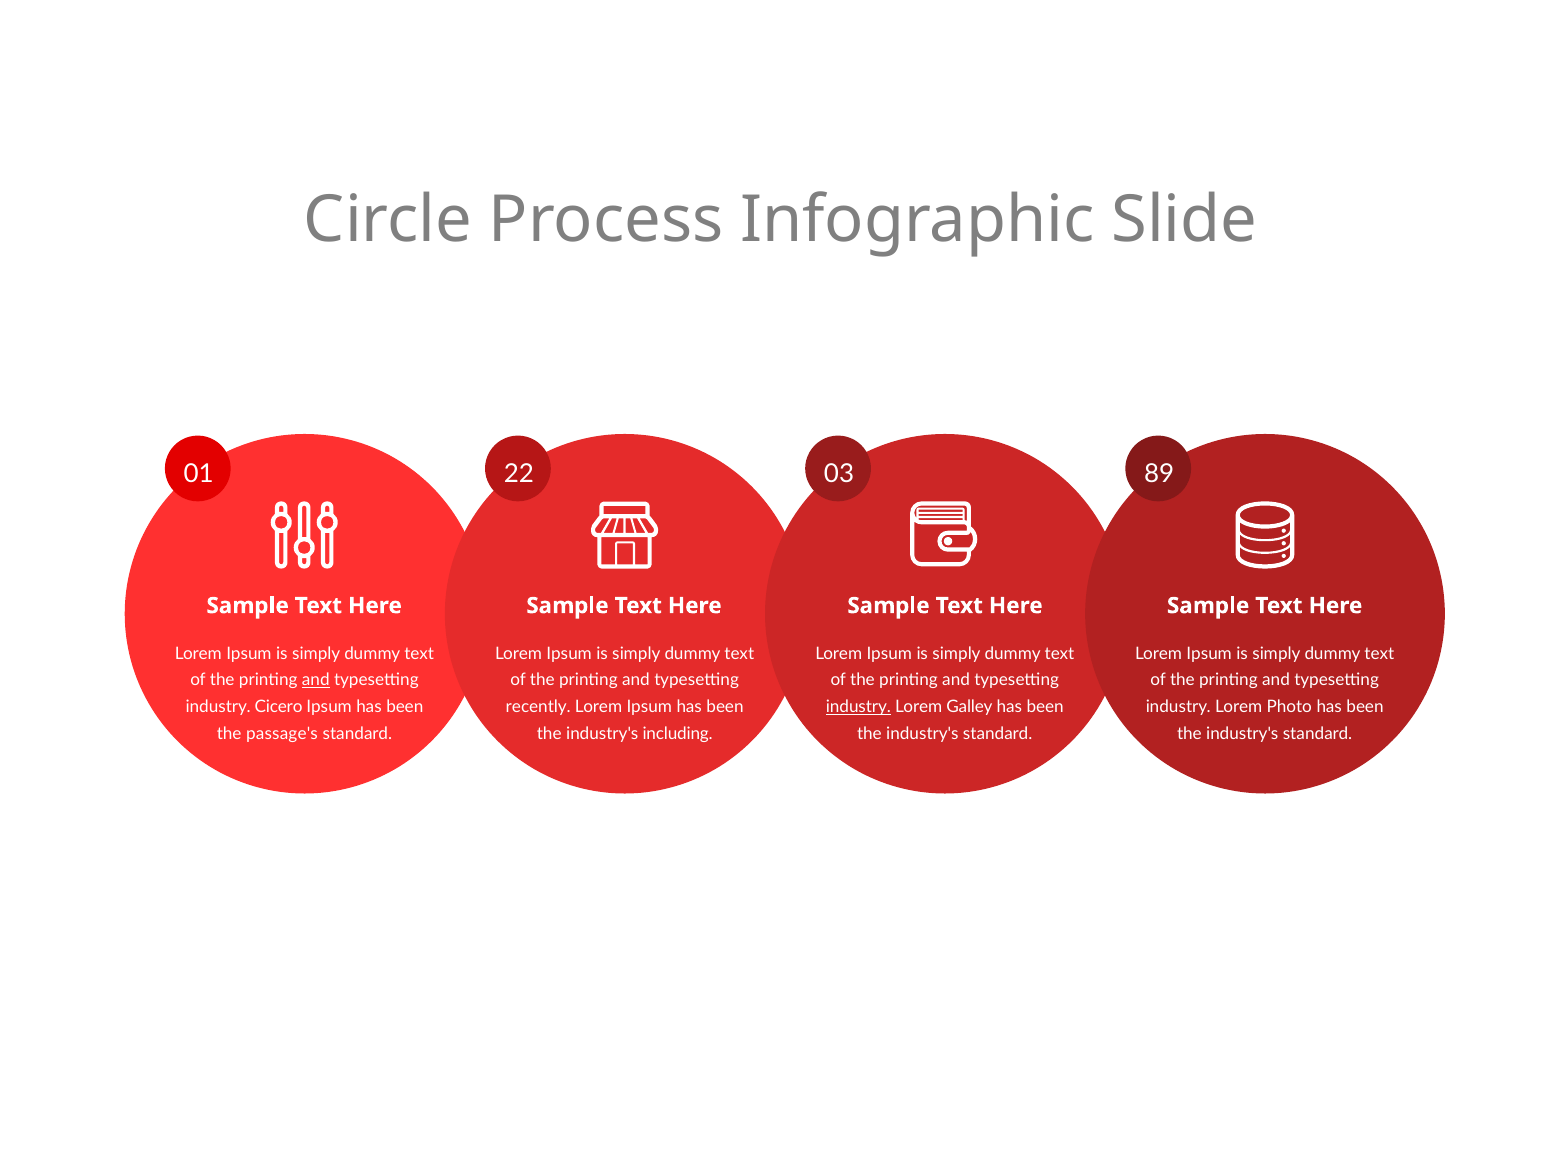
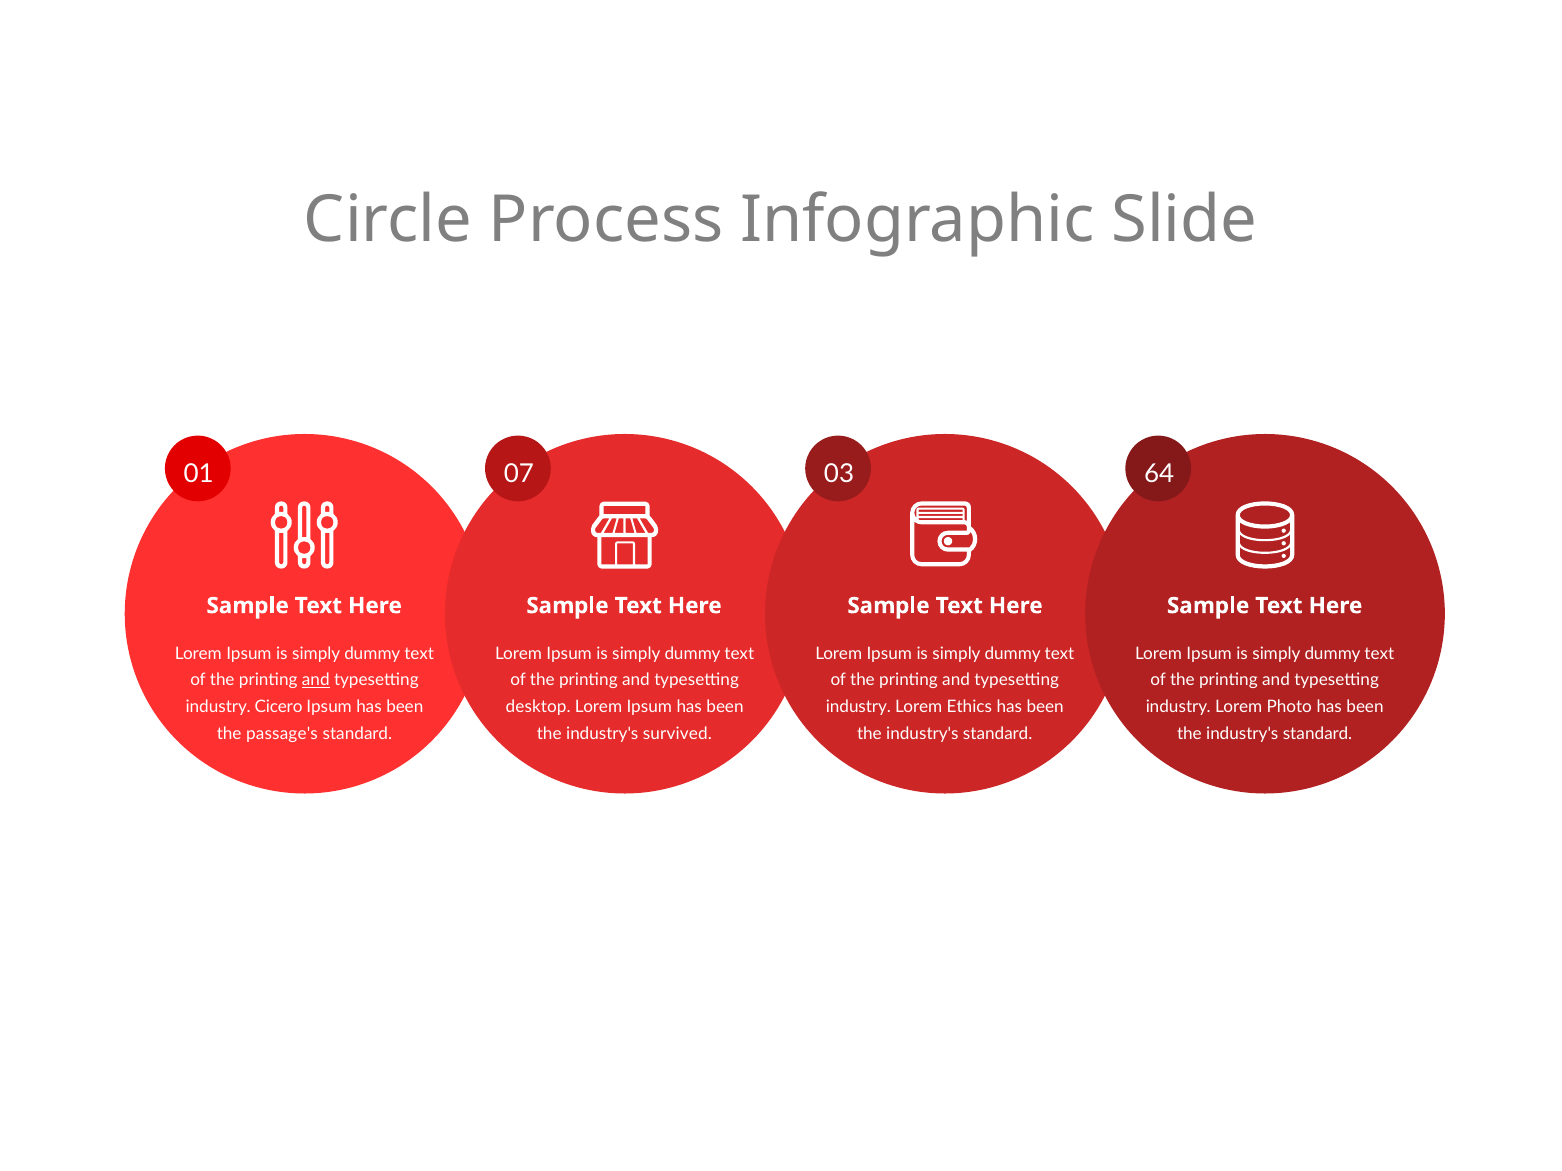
22: 22 -> 07
89: 89 -> 64
recently: recently -> desktop
industry at (858, 707) underline: present -> none
Galley: Galley -> Ethics
including: including -> survived
